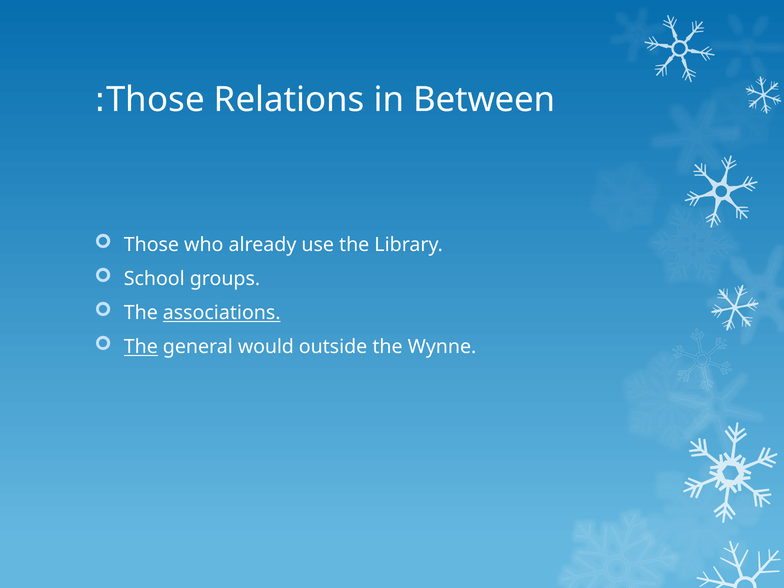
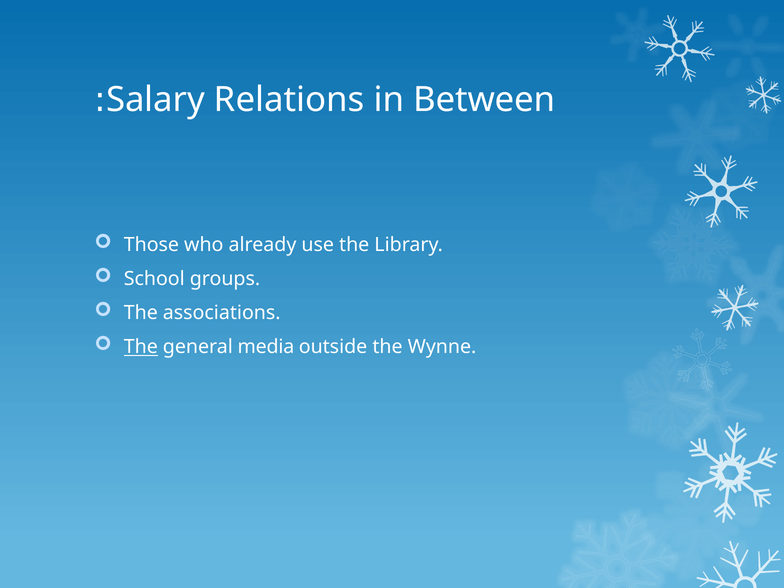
Those at (155, 100): Those -> Salary
associations underline: present -> none
would: would -> media
